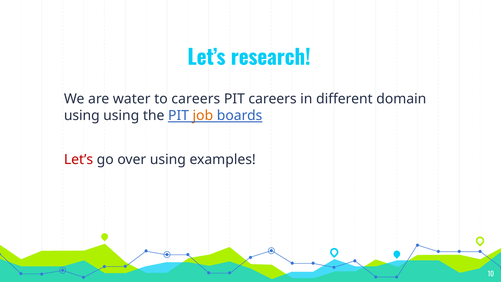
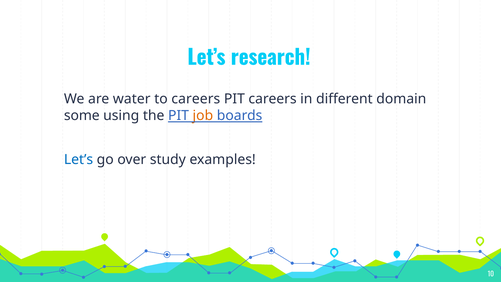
using at (82, 115): using -> some
Let’s at (79, 160) colour: red -> blue
over using: using -> study
